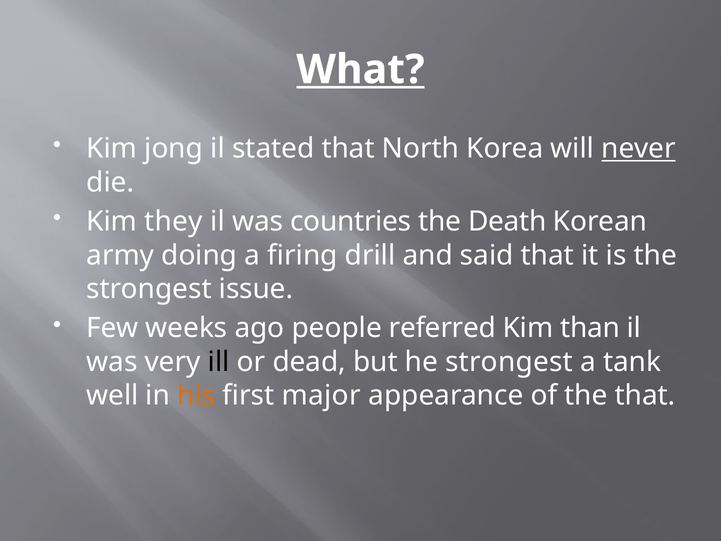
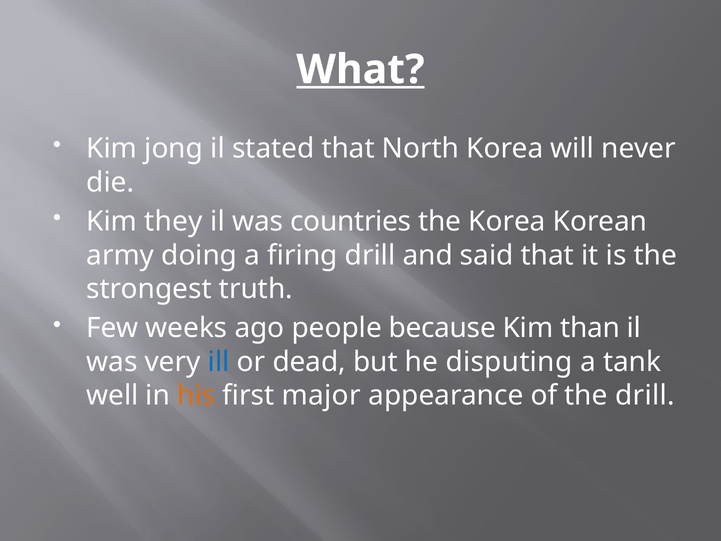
never underline: present -> none
the Death: Death -> Korea
issue: issue -> truth
referred: referred -> because
ill colour: black -> blue
he strongest: strongest -> disputing
the that: that -> drill
